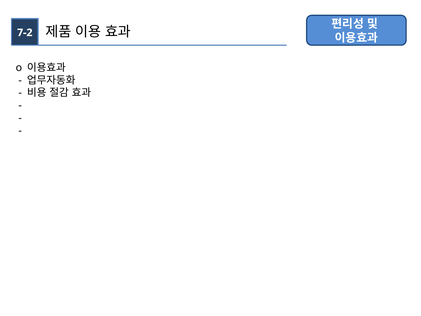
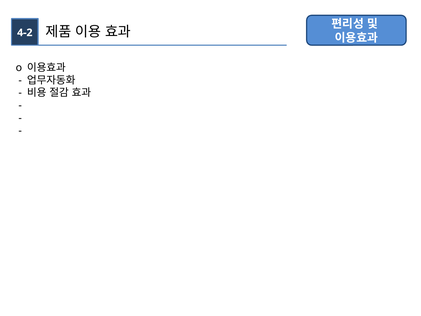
7-2: 7-2 -> 4-2
